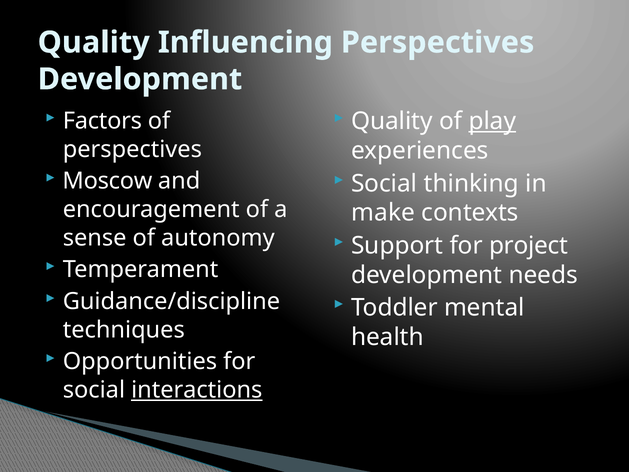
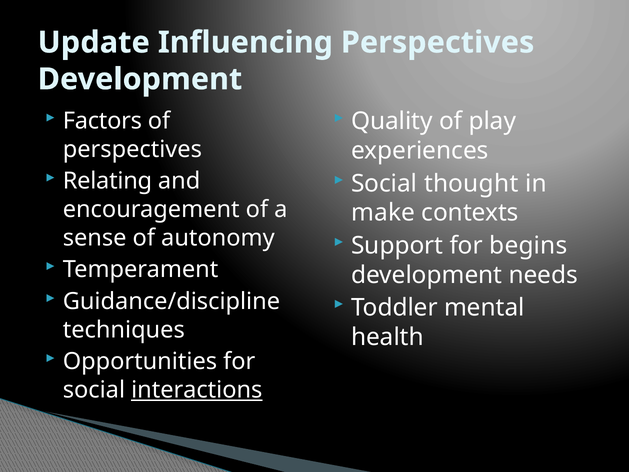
Quality at (94, 42): Quality -> Update
play underline: present -> none
Moscow: Moscow -> Relating
thinking: thinking -> thought
project: project -> begins
